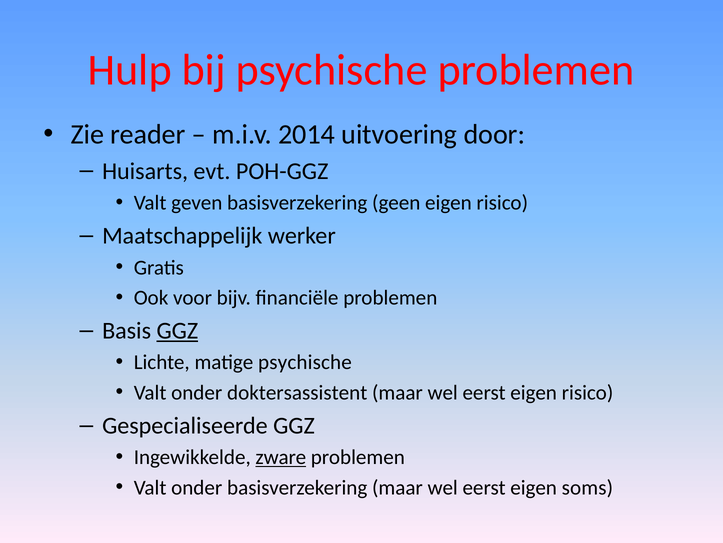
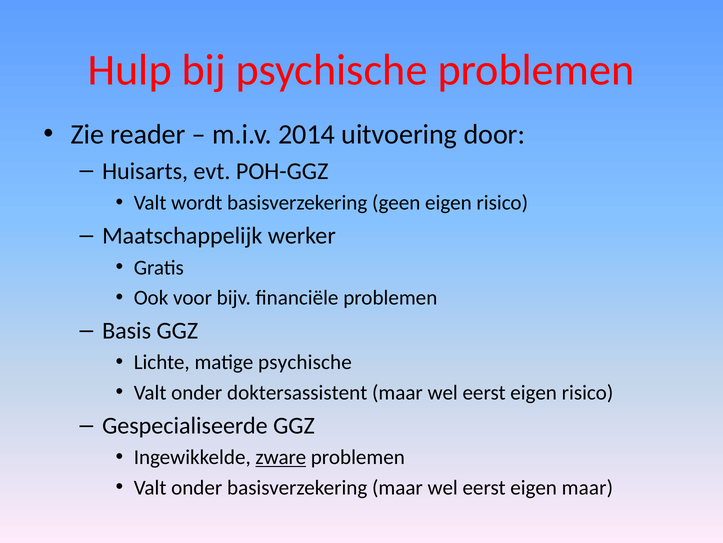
geven: geven -> wordt
GGZ at (177, 330) underline: present -> none
eigen soms: soms -> maar
